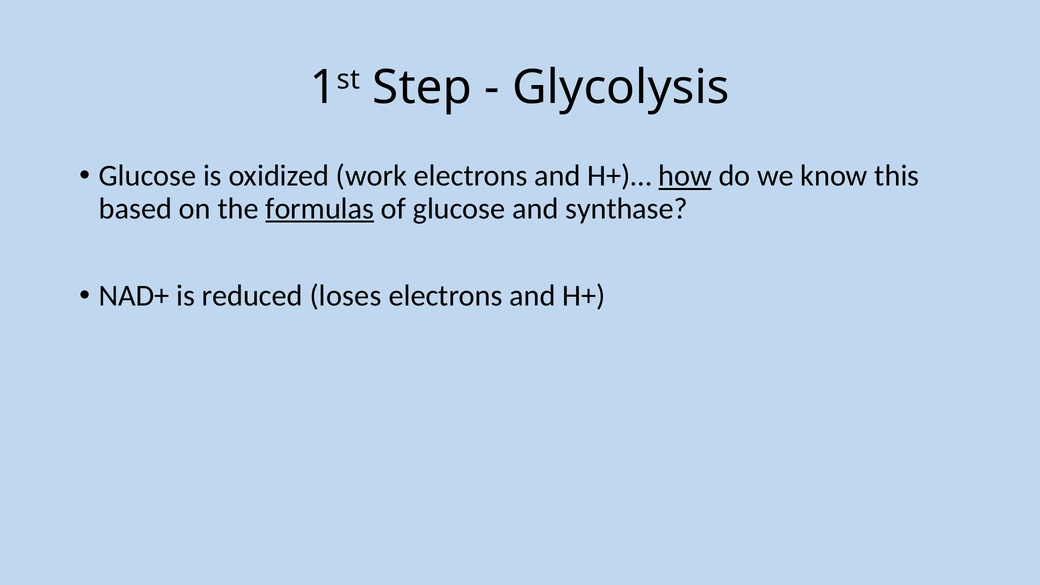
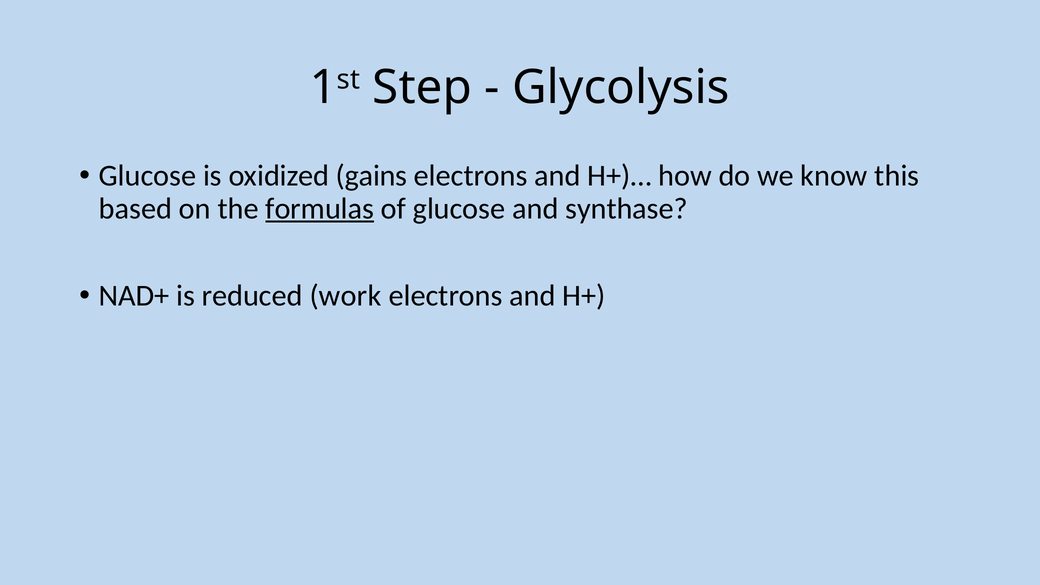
work: work -> gains
how underline: present -> none
loses: loses -> work
